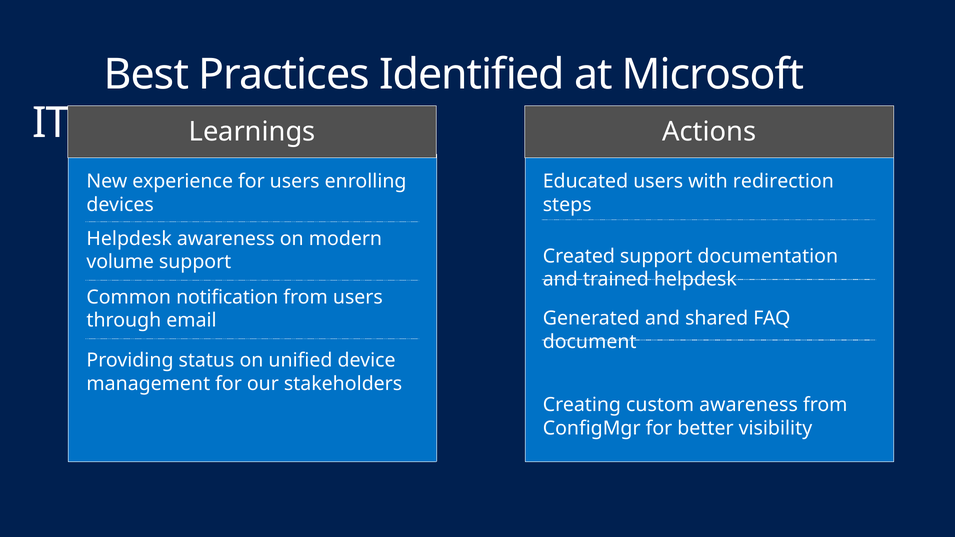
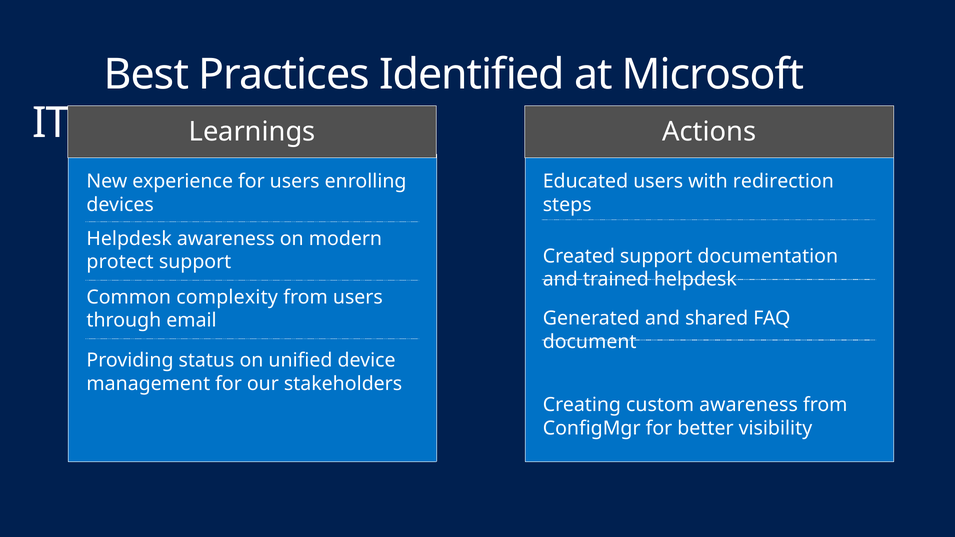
volume: volume -> protect
notification: notification -> complexity
